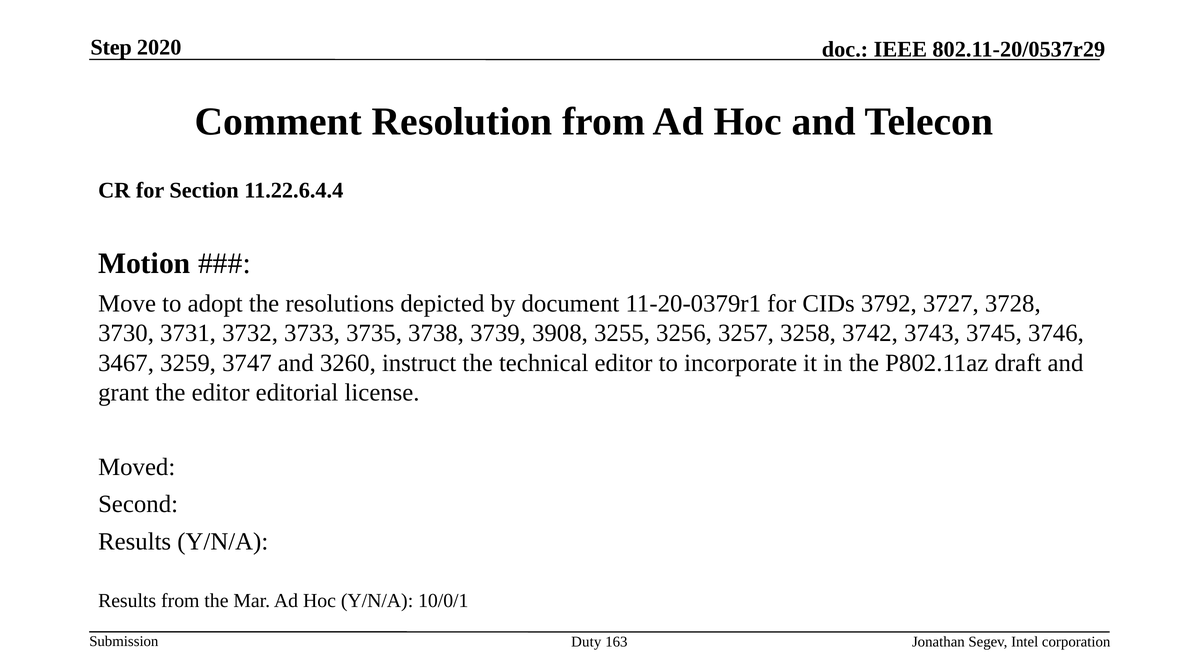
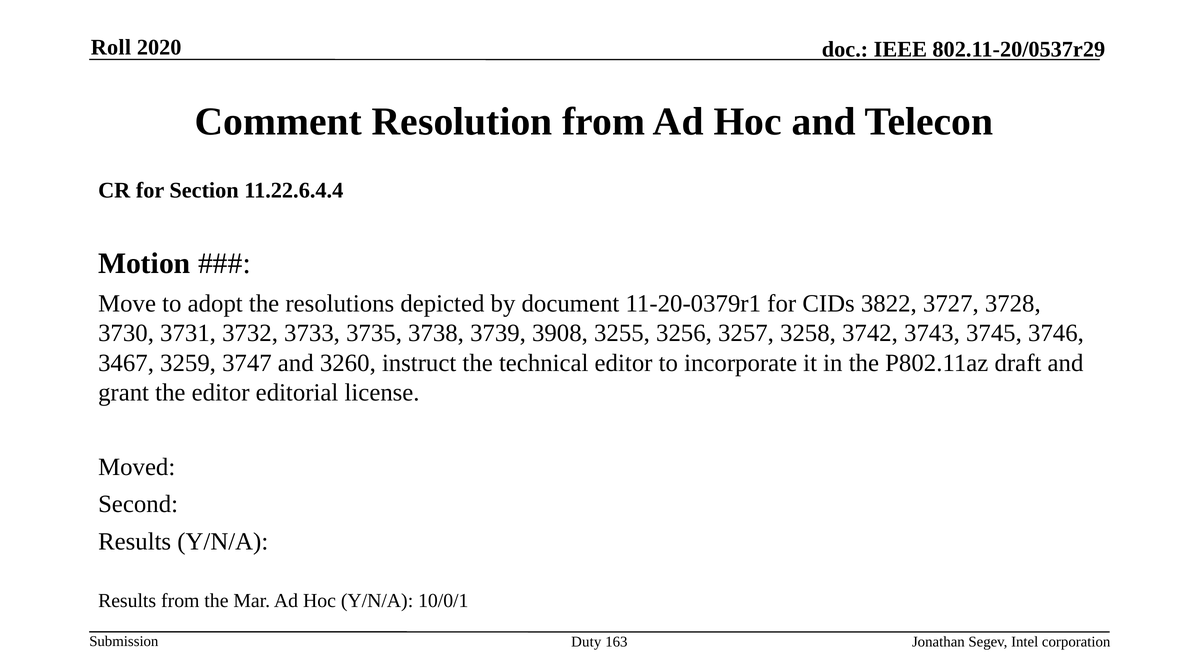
Step: Step -> Roll
3792: 3792 -> 3822
